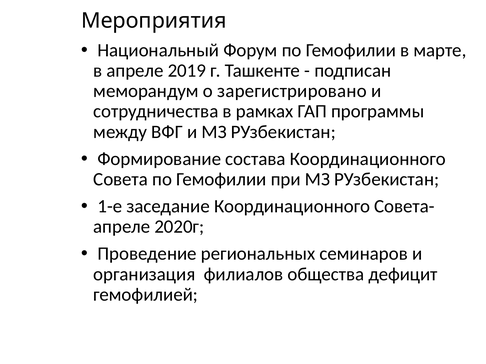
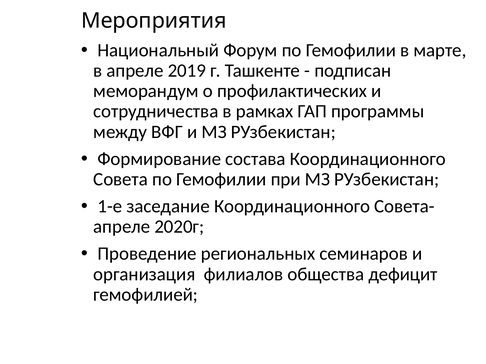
зарегистрировано: зарегистрировано -> профилактических
